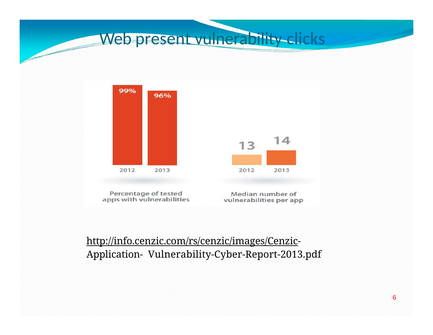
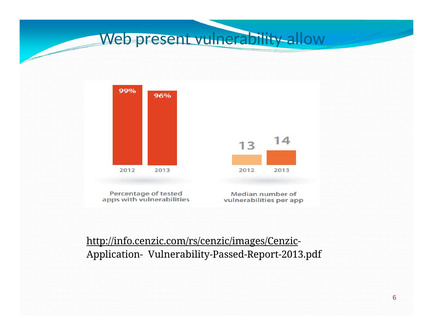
clicks: clicks -> allow
Vulnerability‐Cyber‐Report‐2013.pdf: Vulnerability‐Cyber‐Report‐2013.pdf -> Vulnerability‐Passed‐Report‐2013.pdf
